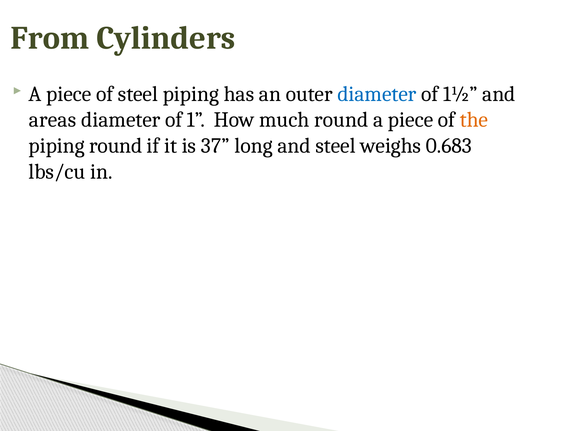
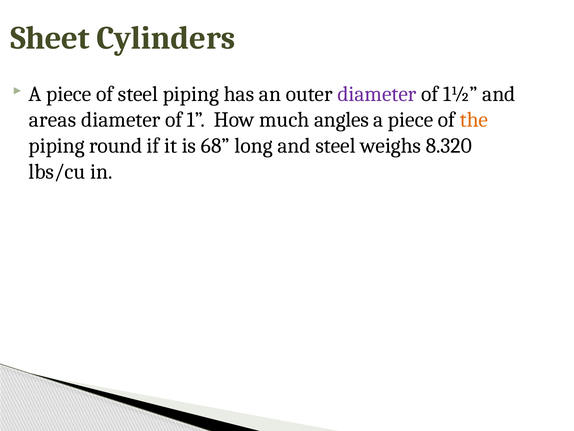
From: From -> Sheet
diameter at (377, 94) colour: blue -> purple
much round: round -> angles
37: 37 -> 68
0.683: 0.683 -> 8.320
